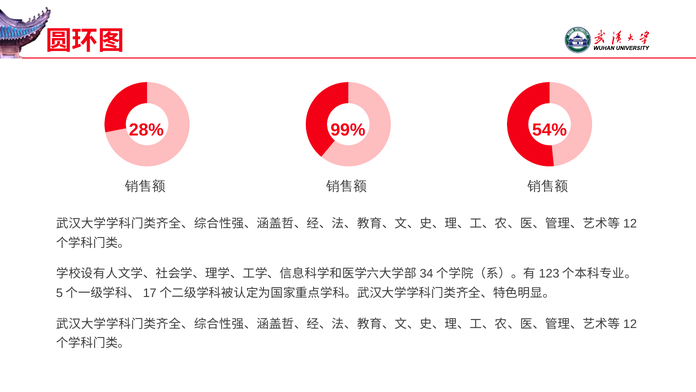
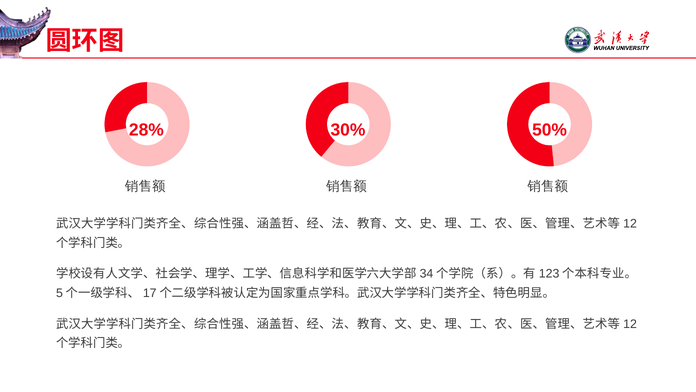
99%: 99% -> 30%
54%: 54% -> 50%
